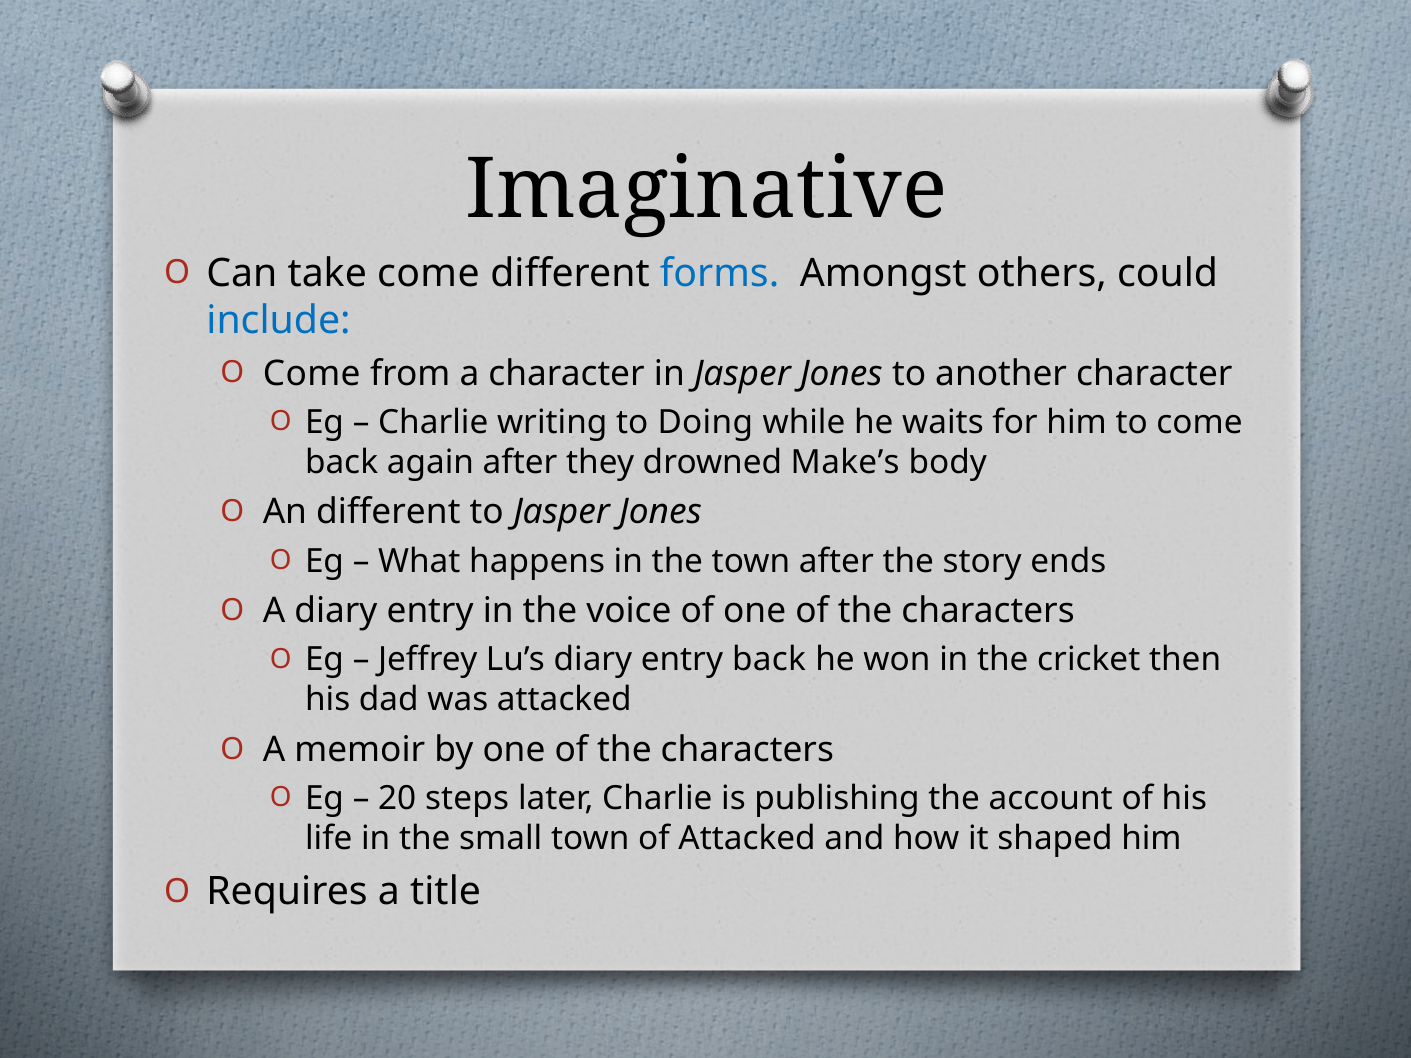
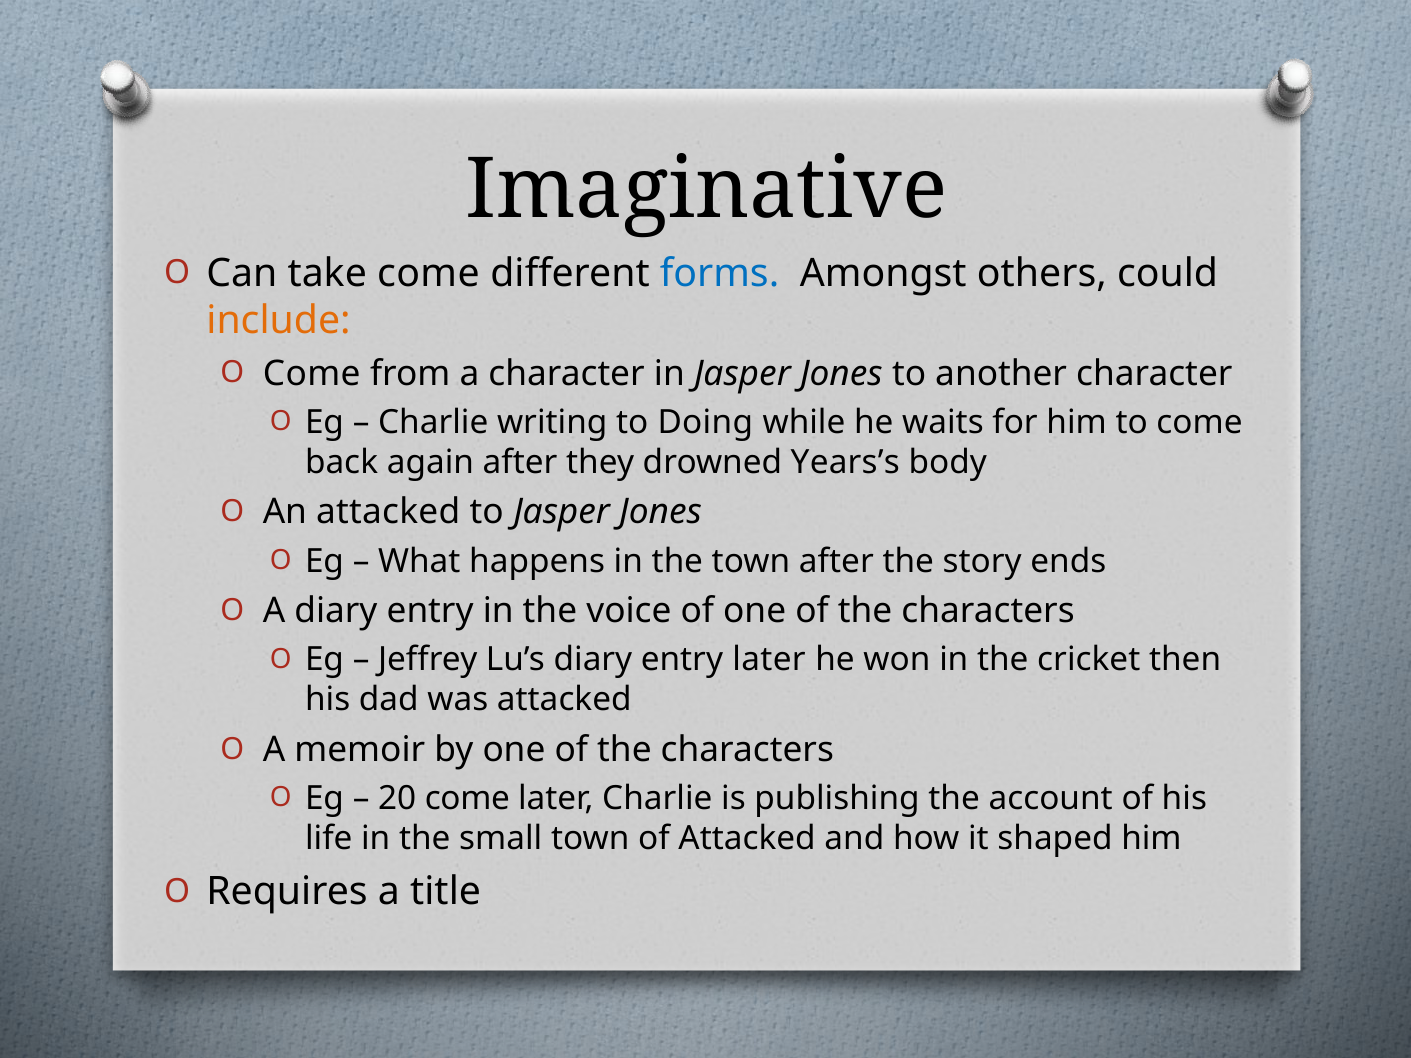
include colour: blue -> orange
Make’s: Make’s -> Years’s
An different: different -> attacked
entry back: back -> later
20 steps: steps -> come
